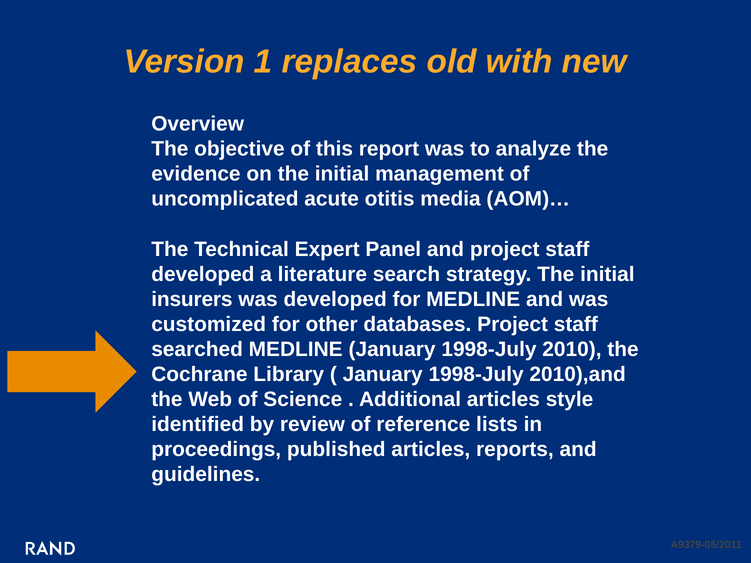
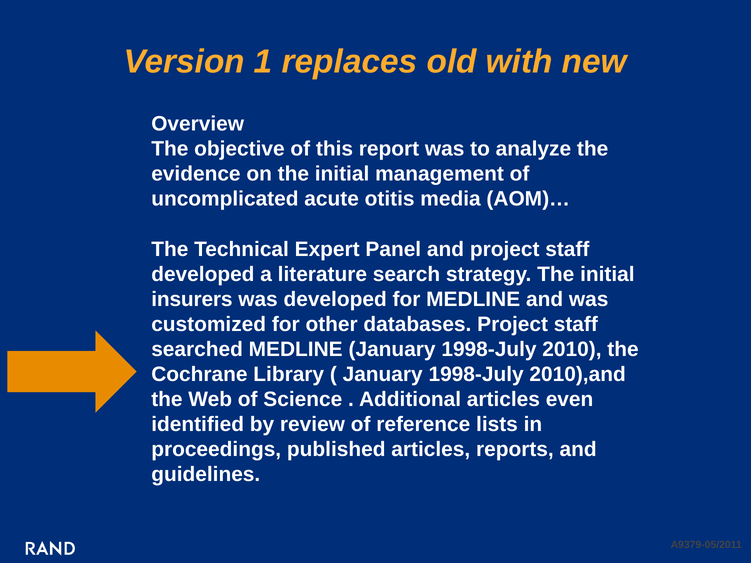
style: style -> even
